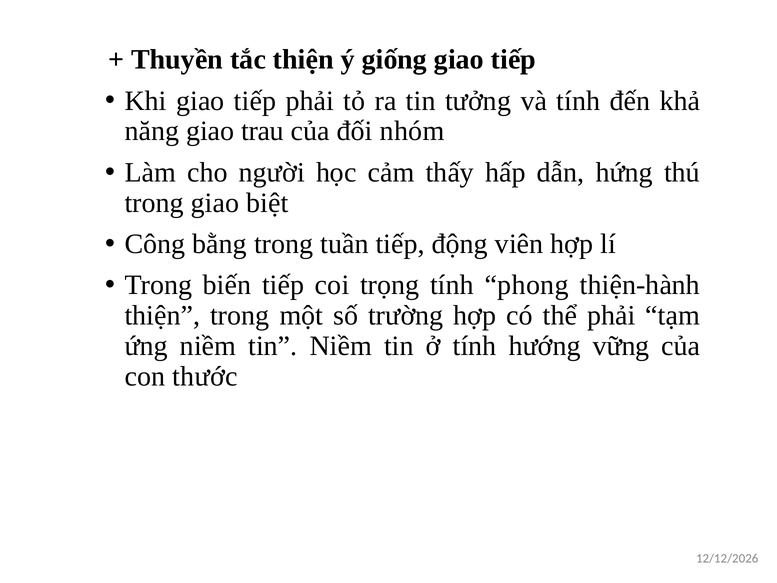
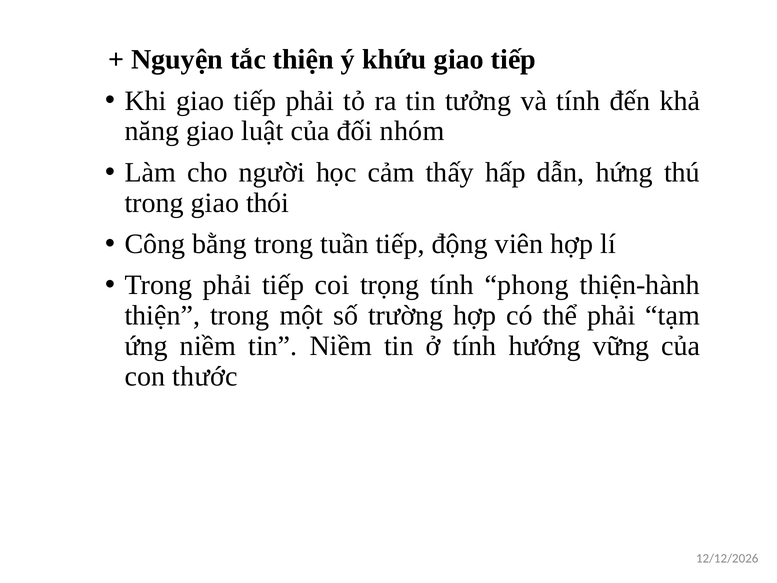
Thuyền: Thuyền -> Nguyện
giống: giống -> khứu
trau: trau -> luật
biệt: biệt -> thói
Trong biến: biến -> phải
